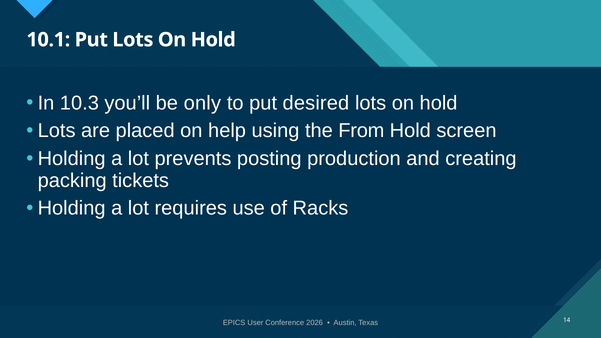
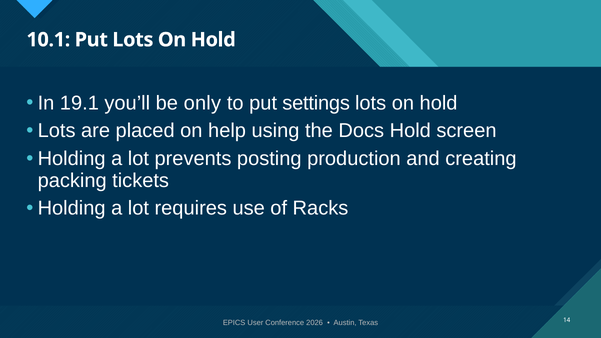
10.3: 10.3 -> 19.1
desired: desired -> settings
From: From -> Docs
